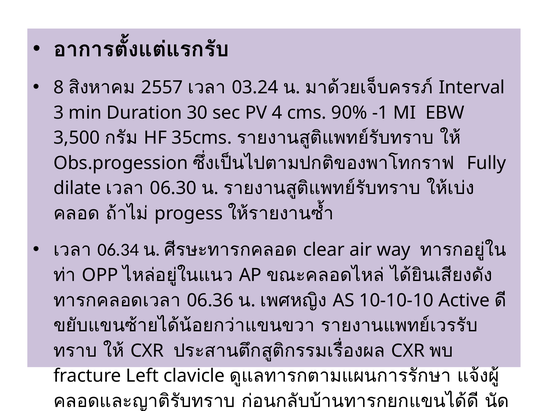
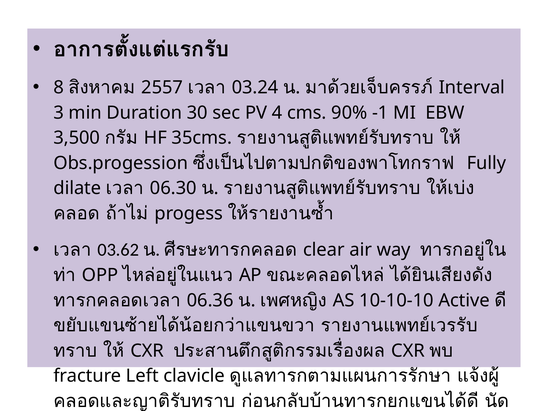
06.34: 06.34 -> 03.62
